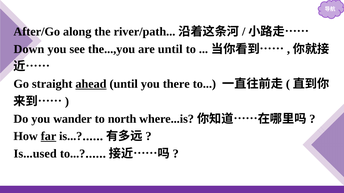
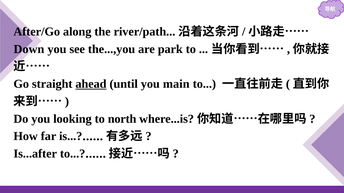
are until: until -> park
there: there -> main
wander: wander -> looking
far underline: present -> none
Is...used: Is...used -> Is...after
